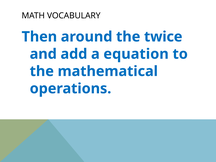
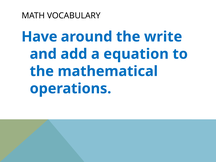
Then: Then -> Have
twice: twice -> write
